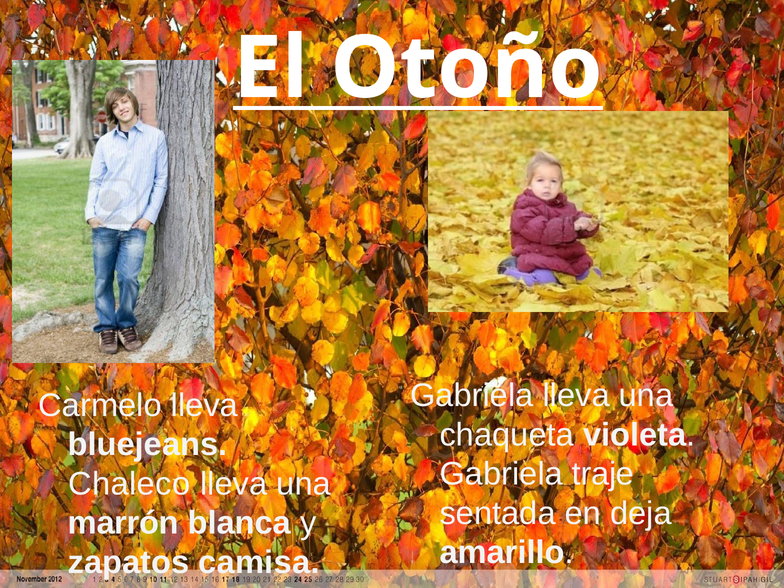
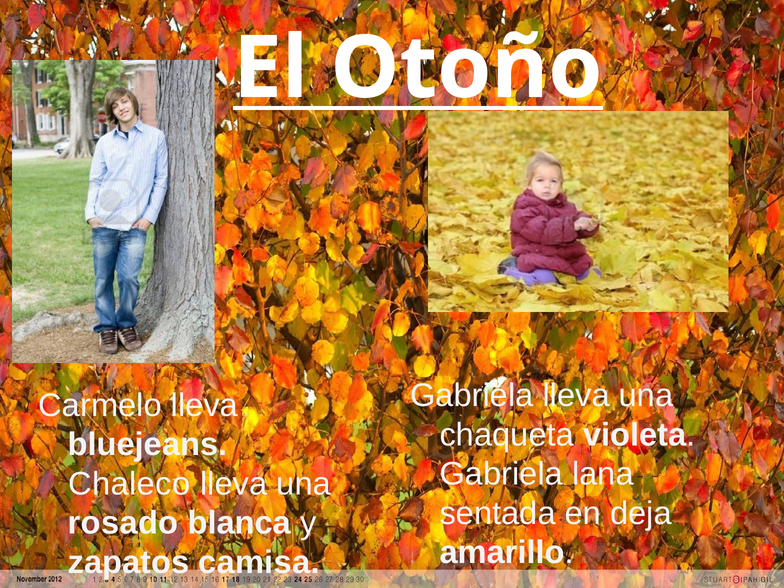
traje: traje -> lana
marrón: marrón -> rosado
